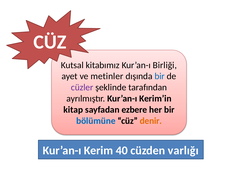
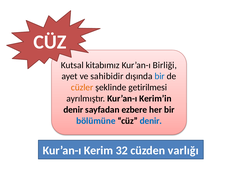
metinler: metinler -> sahibidir
cüzler colour: purple -> orange
tarafından: tarafından -> getirilmesi
kitap at (73, 109): kitap -> denir
denir at (151, 120) colour: orange -> blue
40: 40 -> 32
